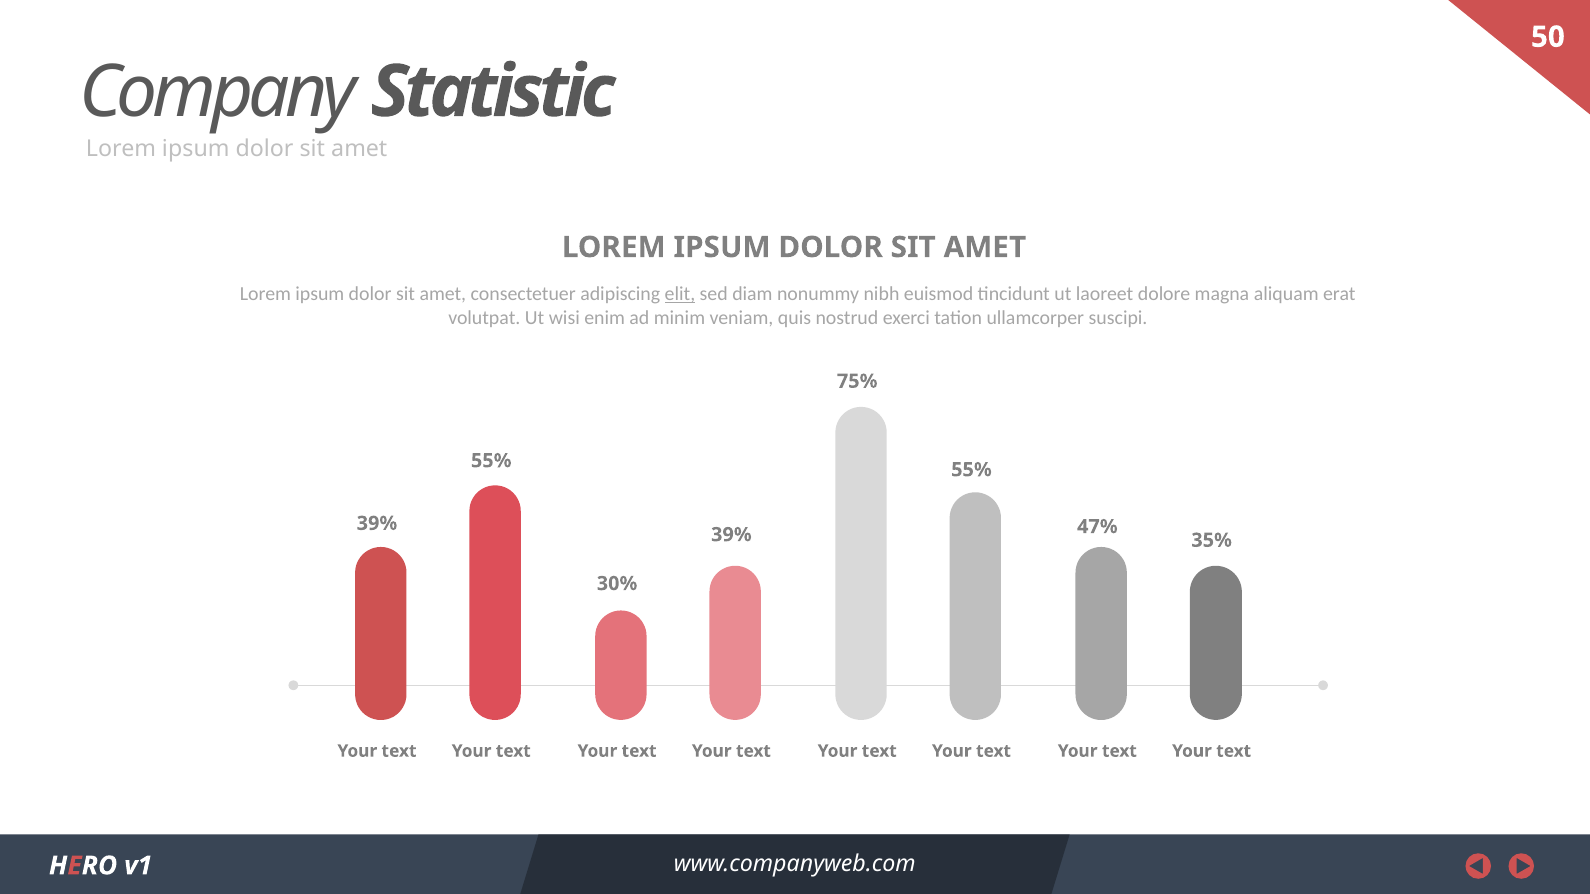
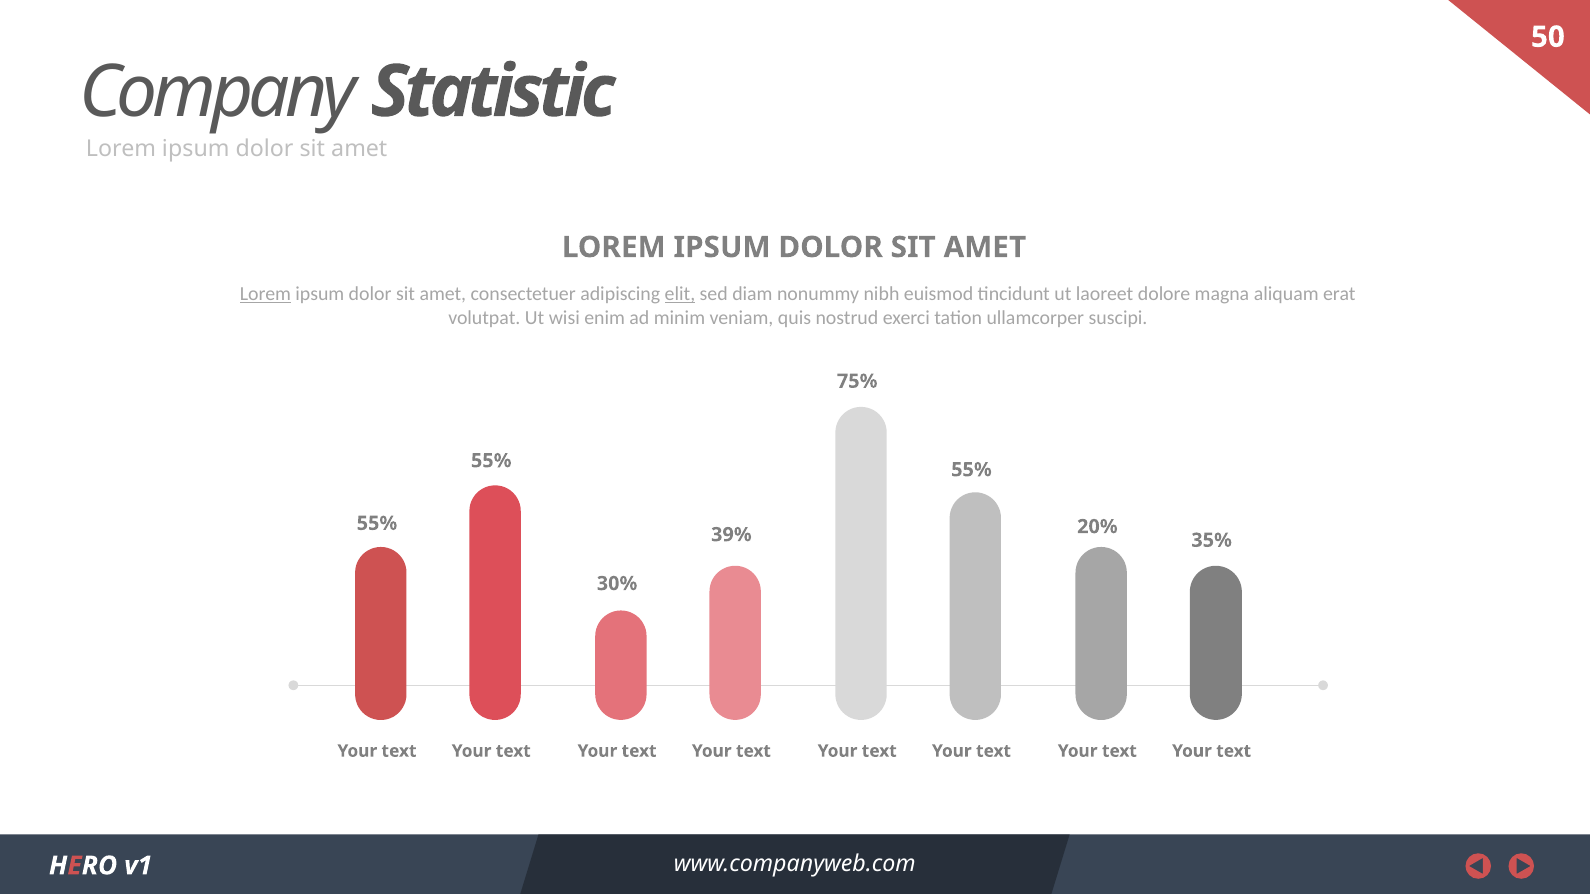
Lorem at (265, 294) underline: none -> present
39% at (377, 524): 39% -> 55%
47%: 47% -> 20%
